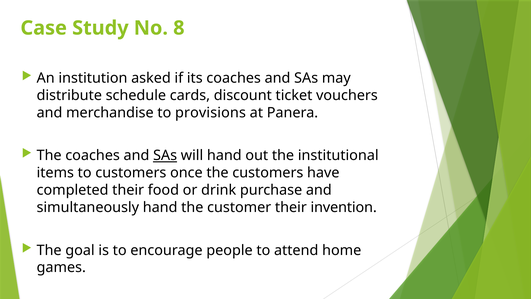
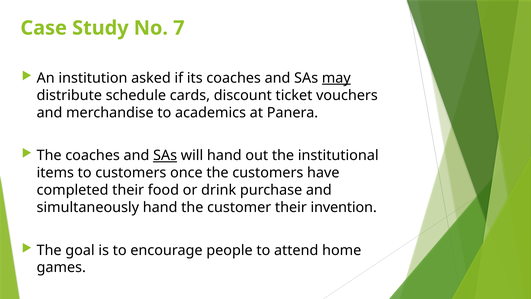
8: 8 -> 7
may underline: none -> present
provisions: provisions -> academics
